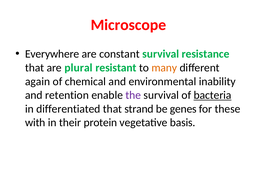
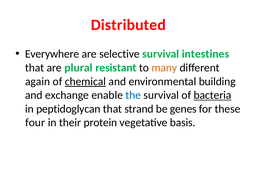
Microscope: Microscope -> Distributed
constant: constant -> selective
resistance: resistance -> intestines
chemical underline: none -> present
inability: inability -> building
retention: retention -> exchange
the colour: purple -> blue
differentiated: differentiated -> peptidoglycan
with: with -> four
